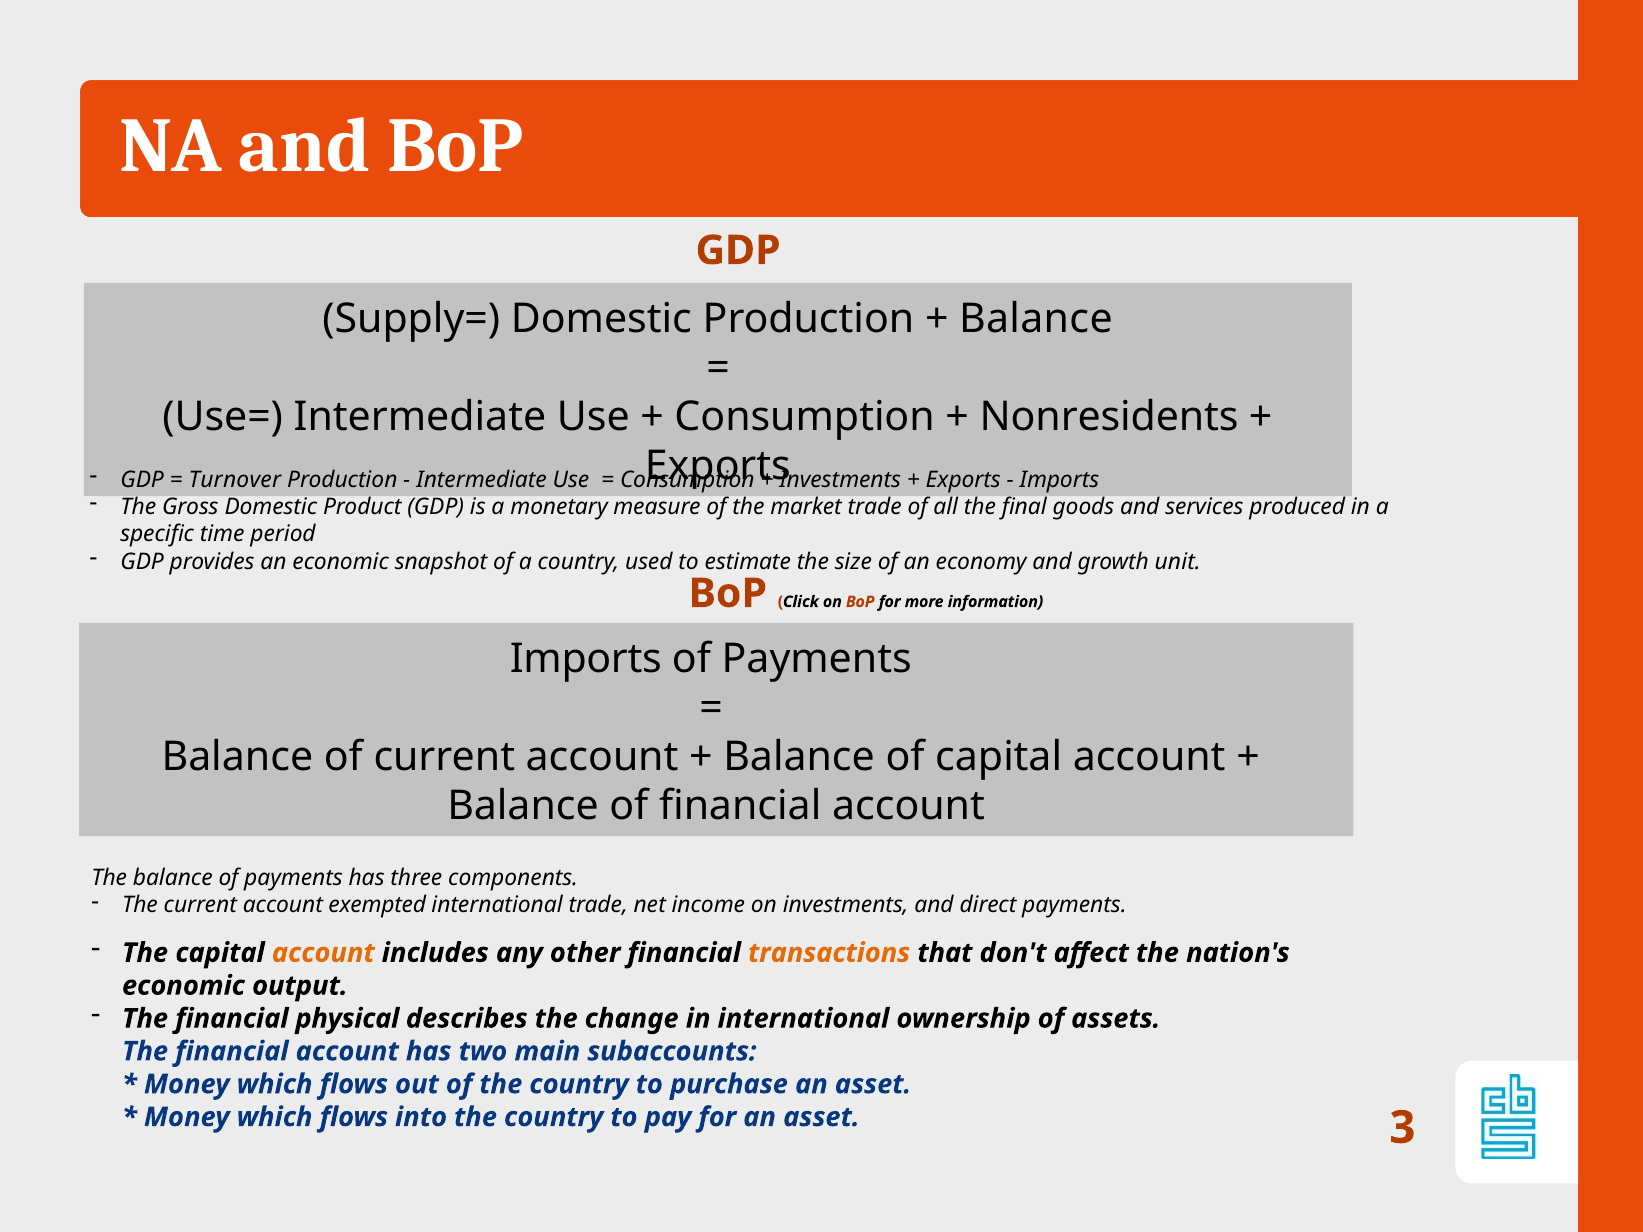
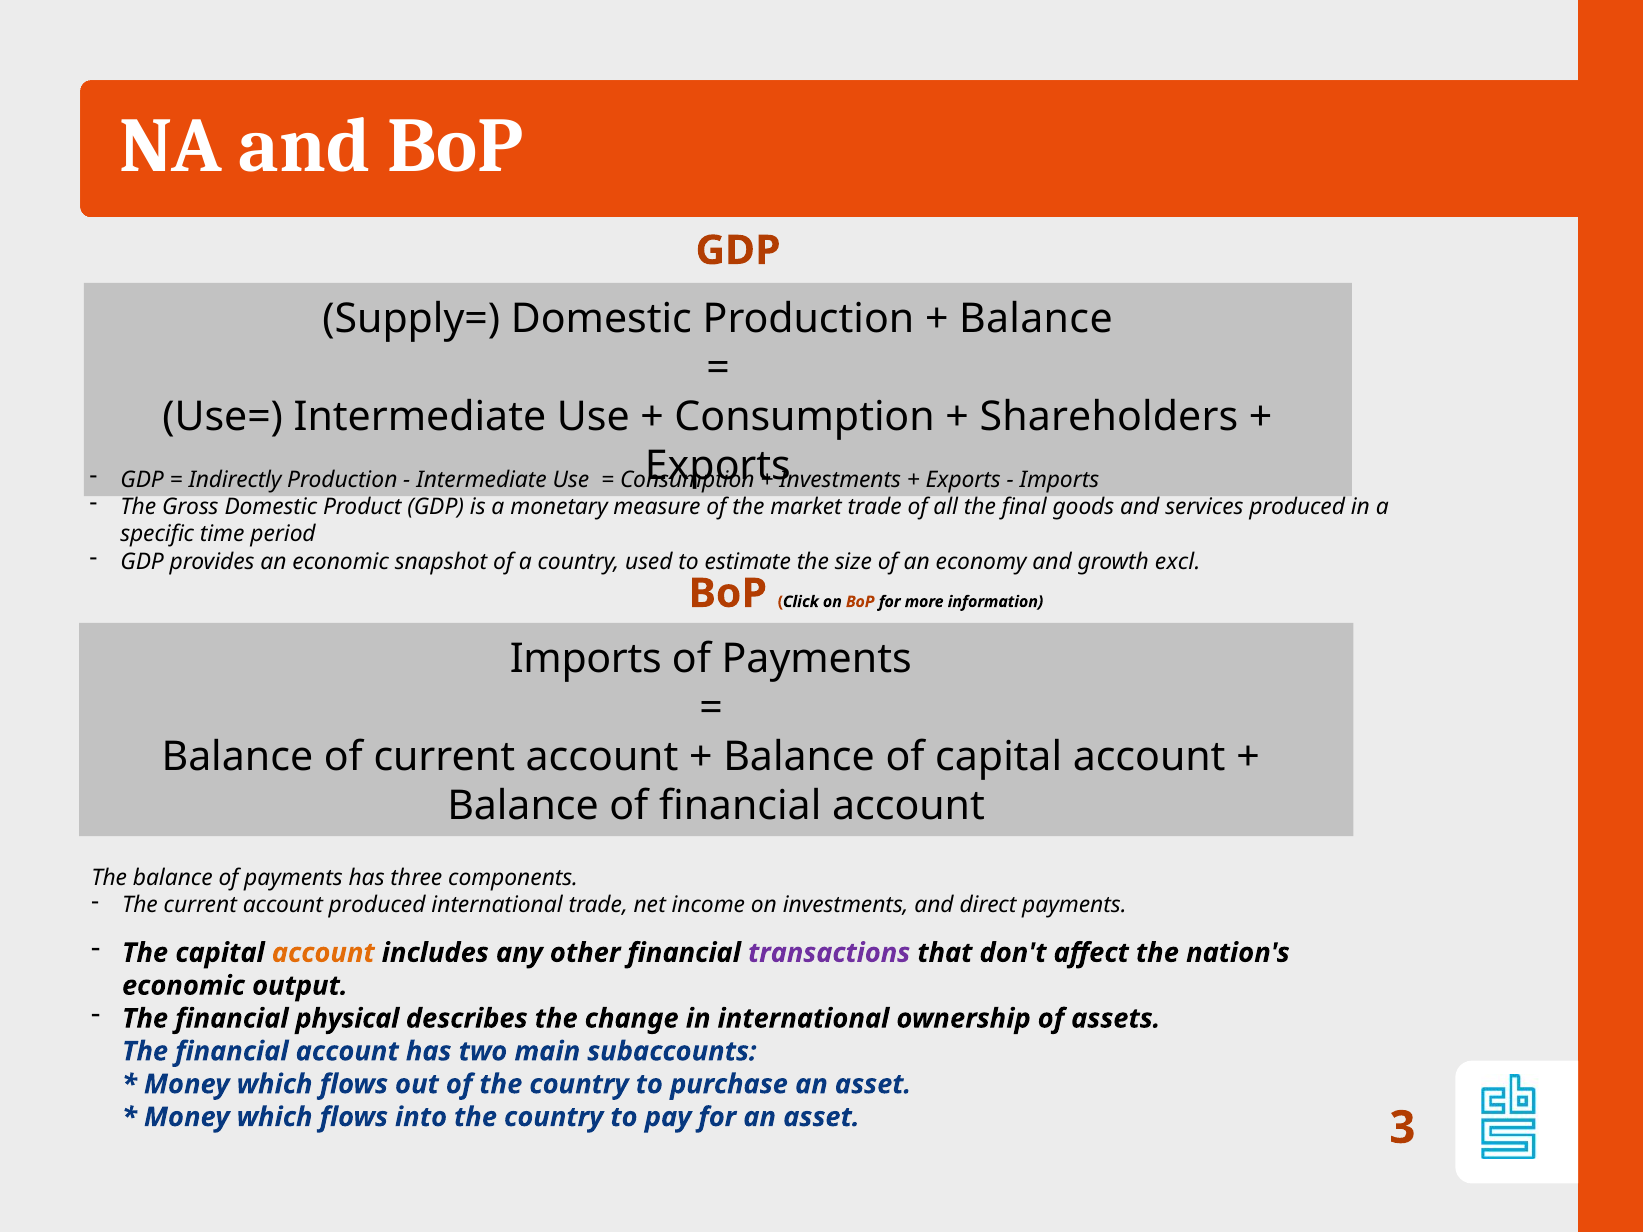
Nonresidents: Nonresidents -> Shareholders
Turnover: Turnover -> Indirectly
unit: unit -> excl
account exempted: exempted -> produced
transactions colour: orange -> purple
